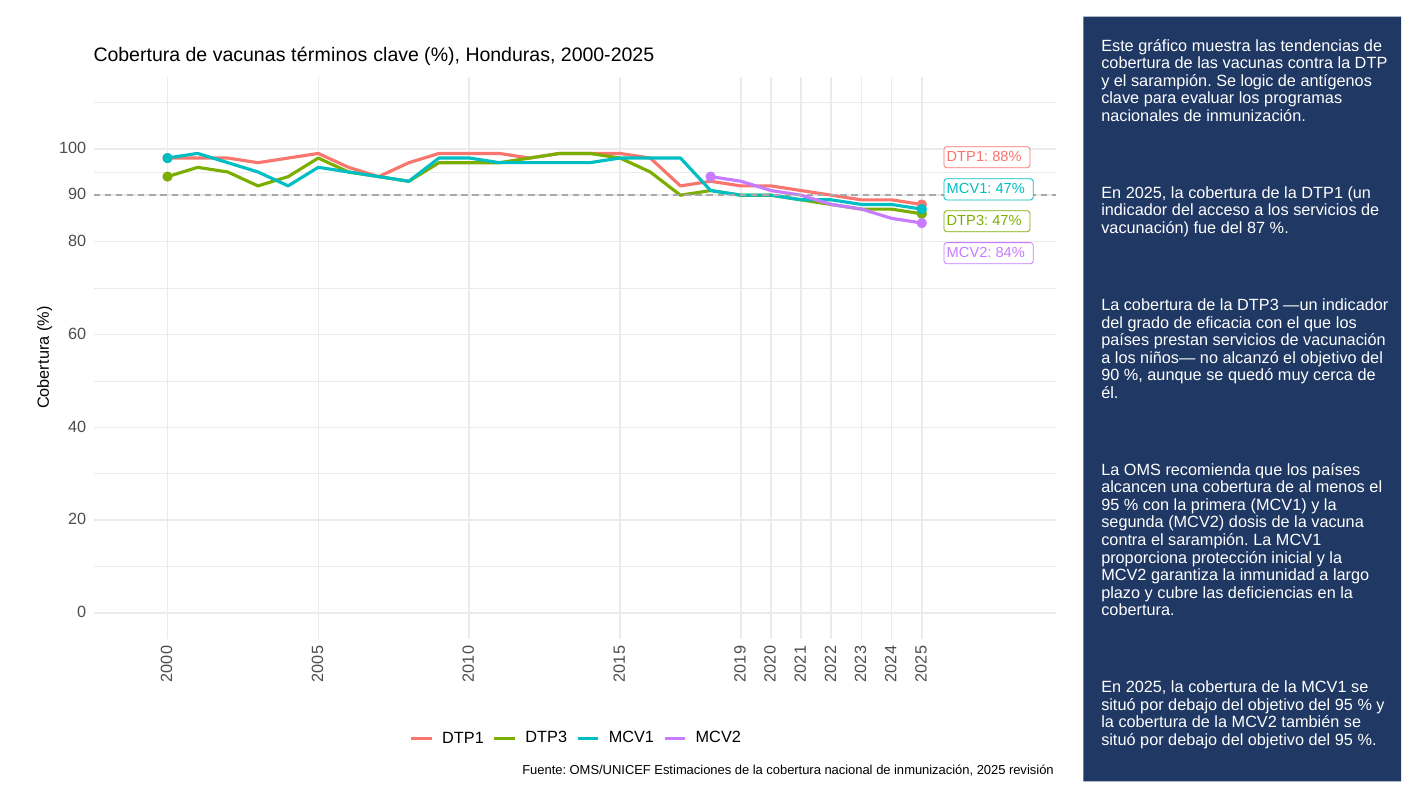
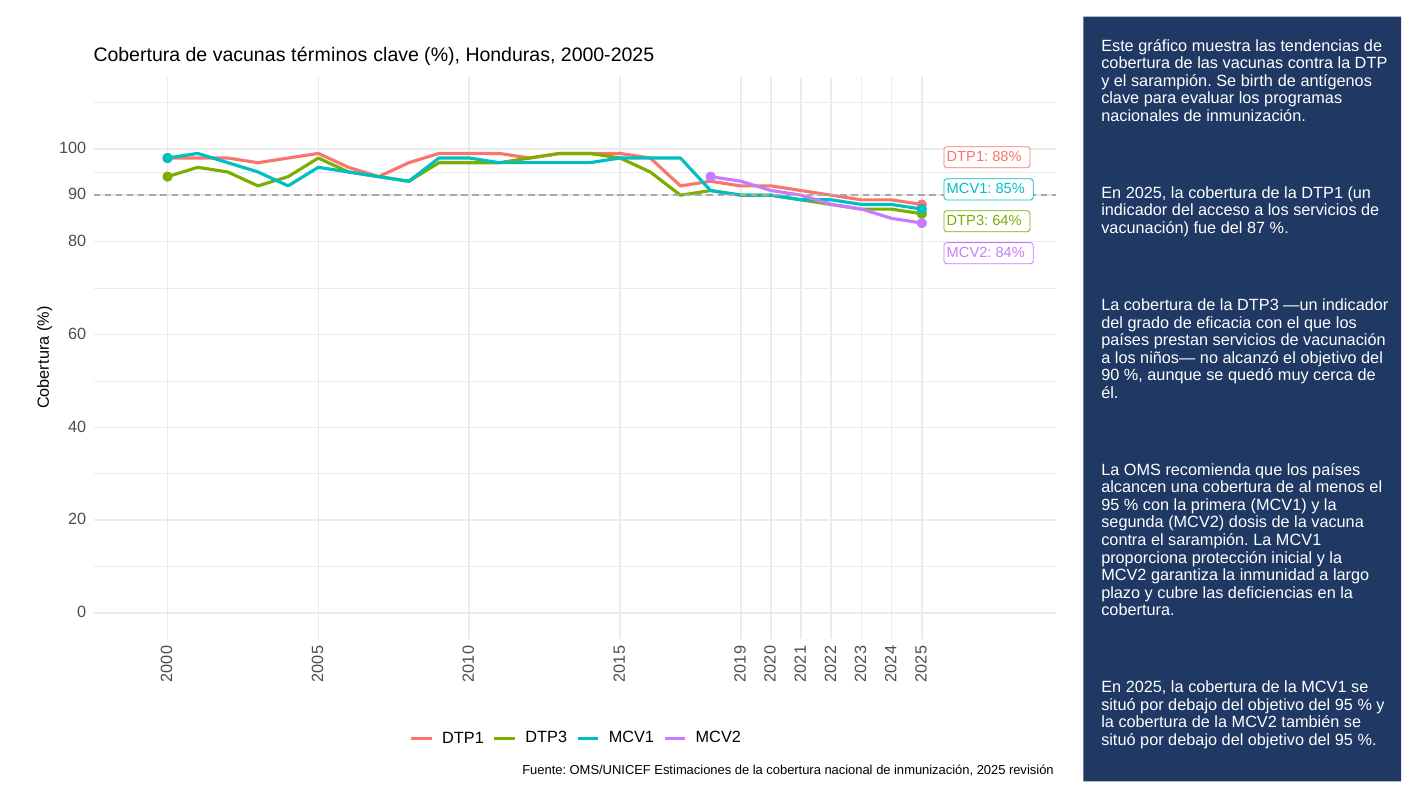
logic: logic -> birth
MCV1 47%: 47% -> 85%
DTP3 47%: 47% -> 64%
